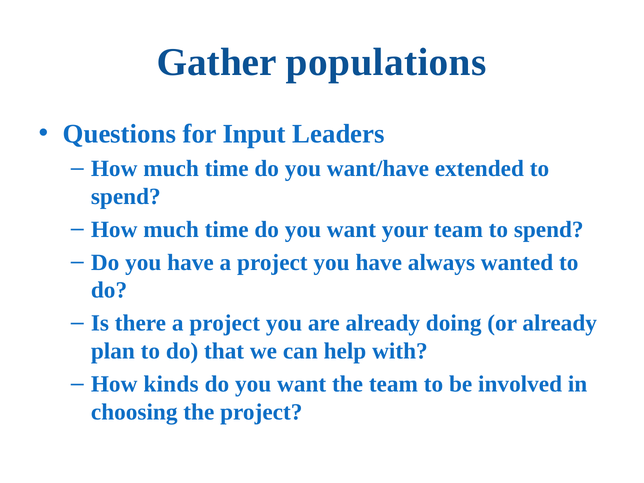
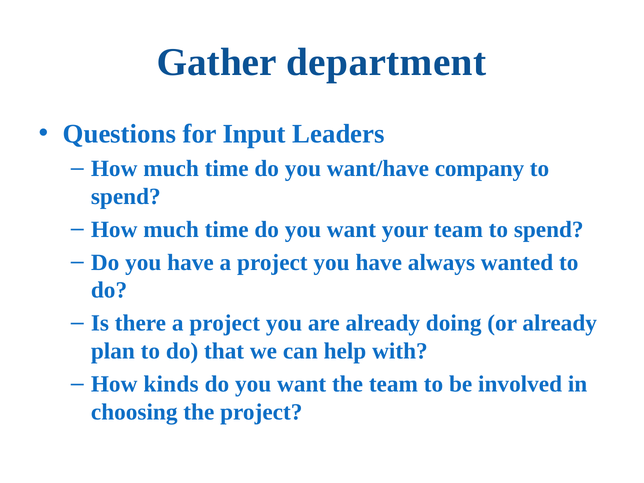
populations: populations -> department
extended: extended -> company
